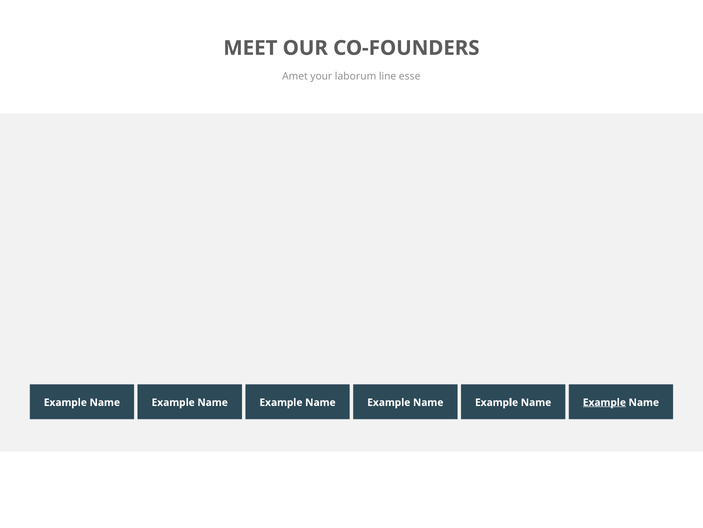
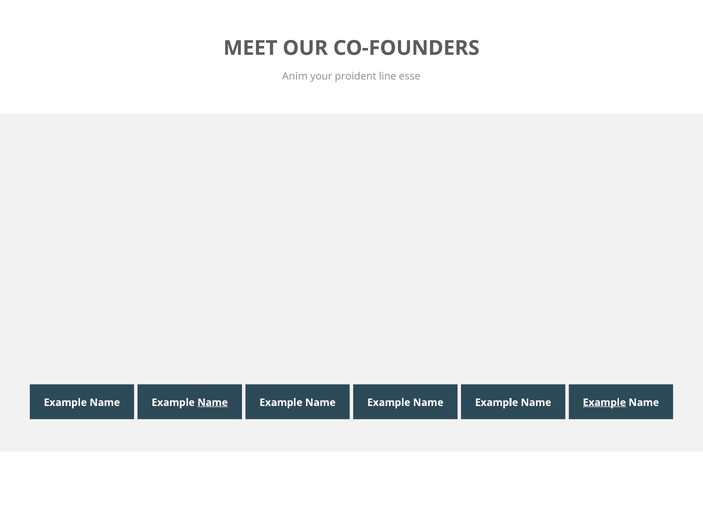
Amet: Amet -> Anim
laborum: laborum -> proident
Name at (213, 402) underline: none -> present
